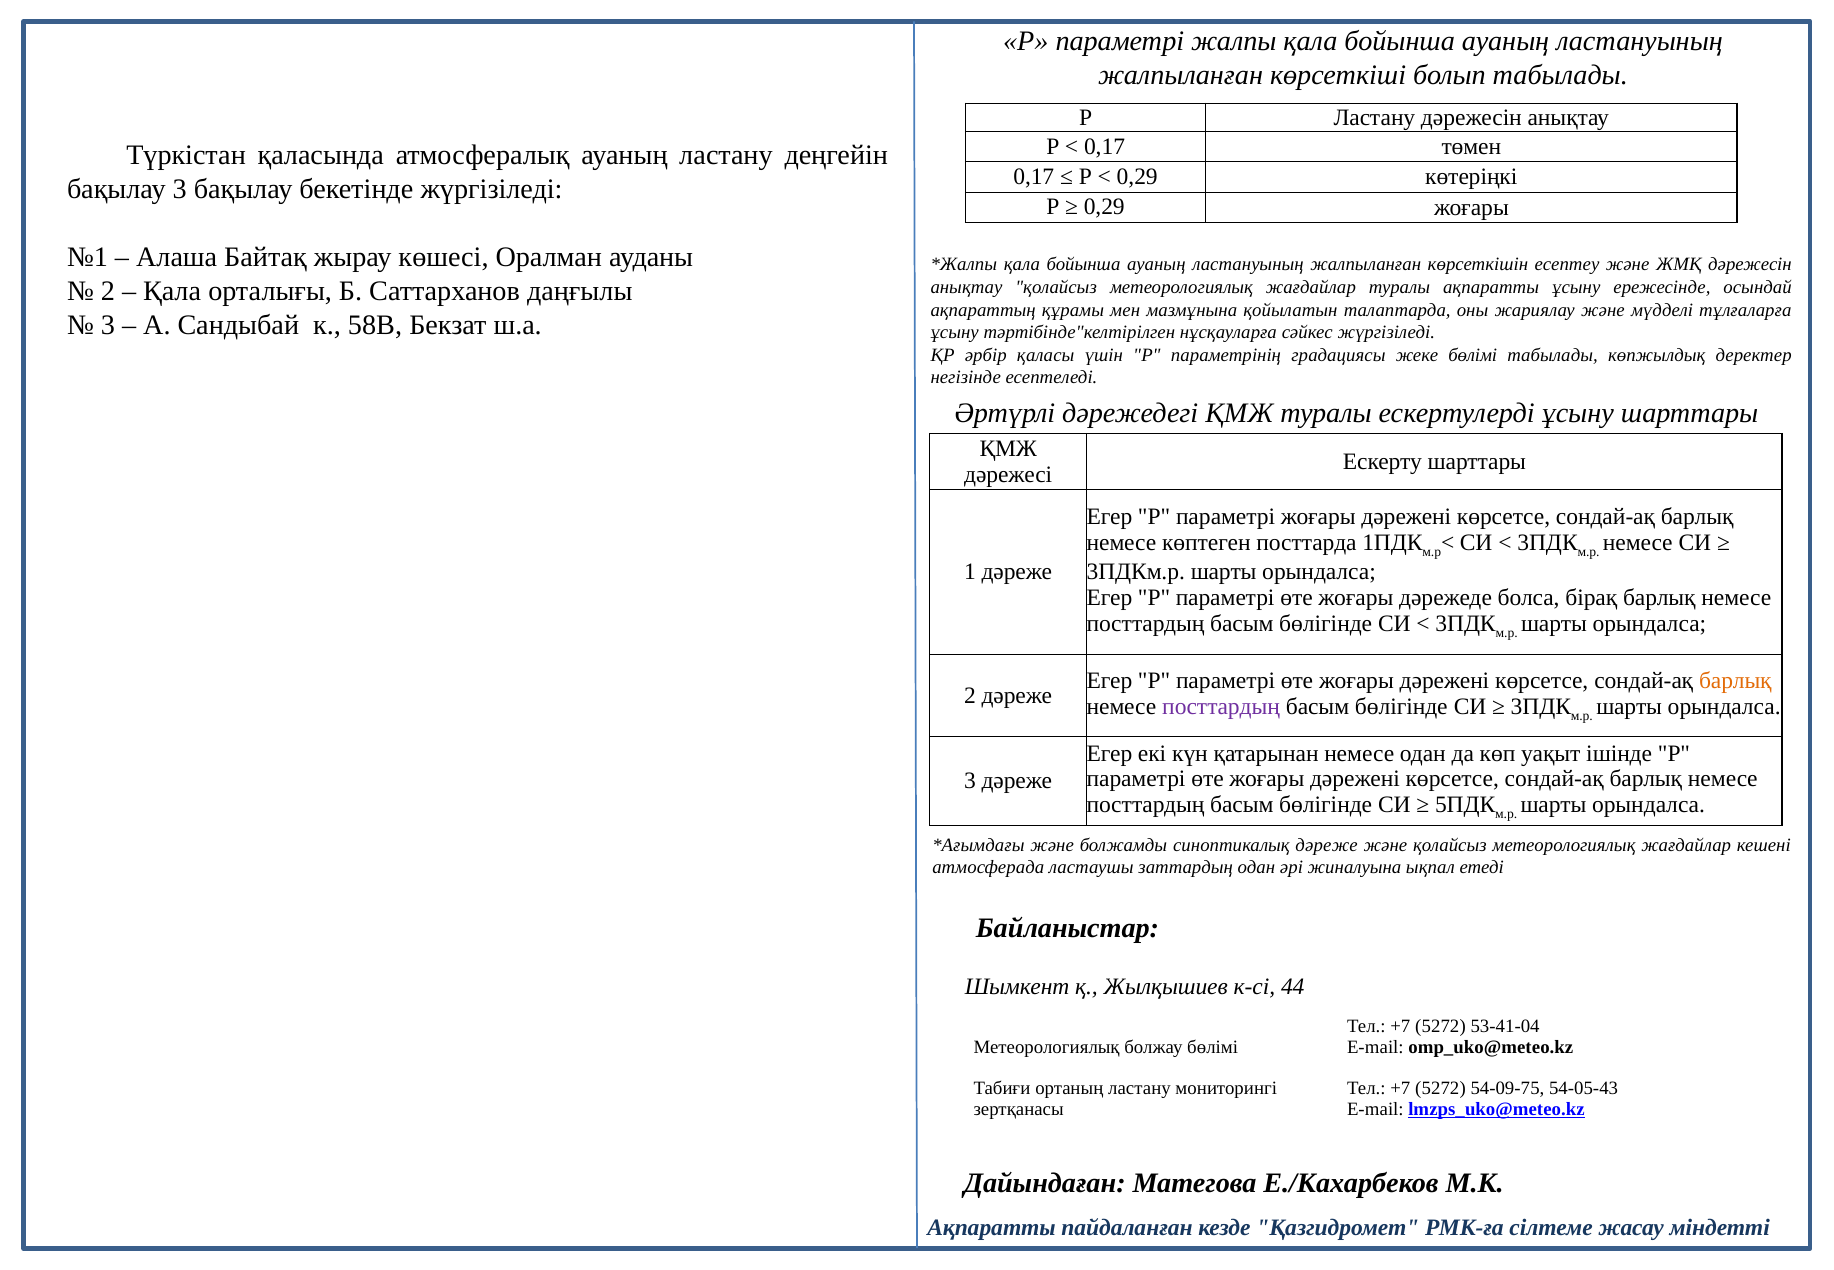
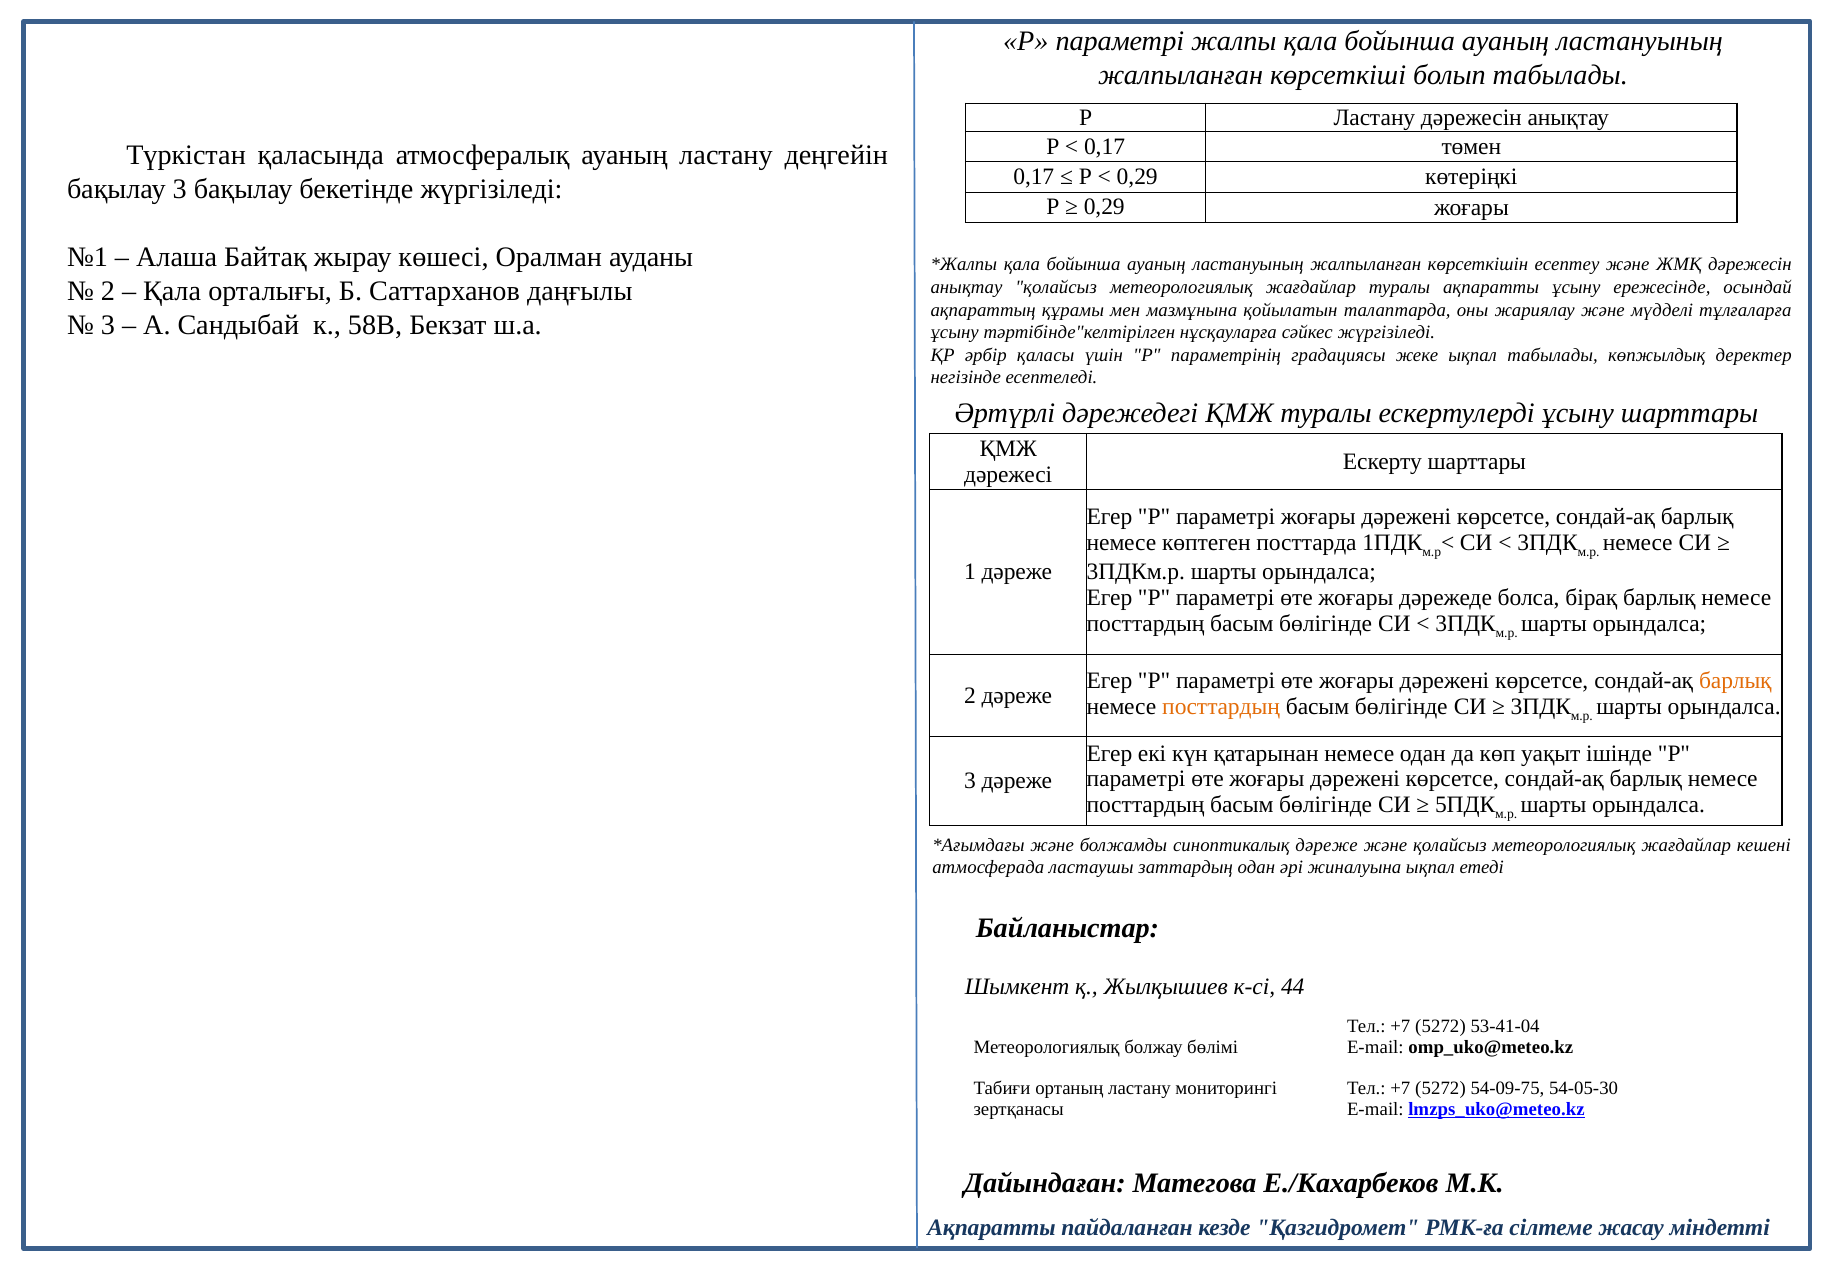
жеке бөлімі: бөлімі -> ықпал
посттардың at (1221, 706) colour: purple -> orange
54-05-43: 54-05-43 -> 54-05-30
